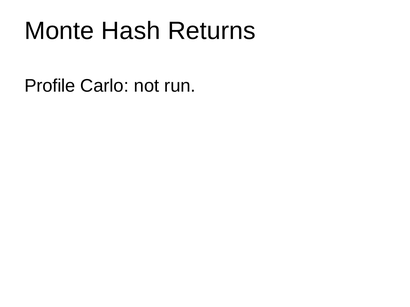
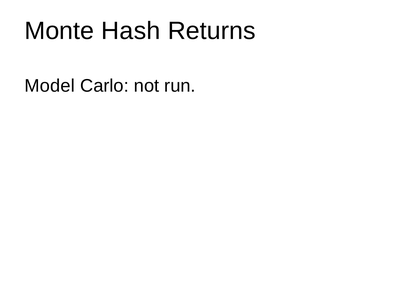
Profile: Profile -> Model
